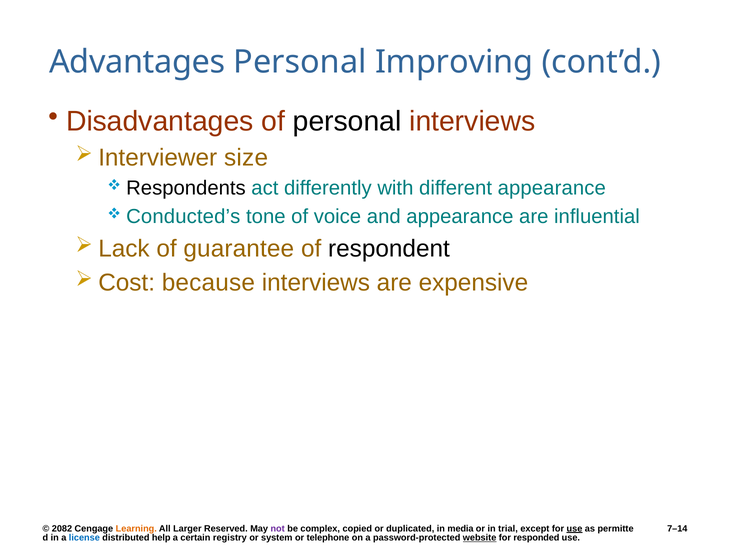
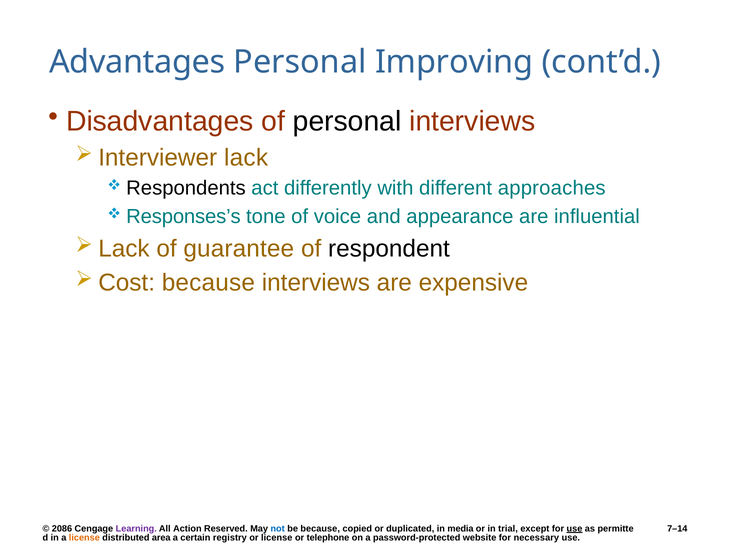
size: size -> lack
different appearance: appearance -> approaches
Conducted’s: Conducted’s -> Responses’s
2082: 2082 -> 2086
Learning colour: orange -> purple
Larger: Larger -> Action
not colour: purple -> blue
be complex: complex -> because
license at (84, 537) colour: blue -> orange
help: help -> area
or system: system -> license
website underline: present -> none
responded: responded -> necessary
